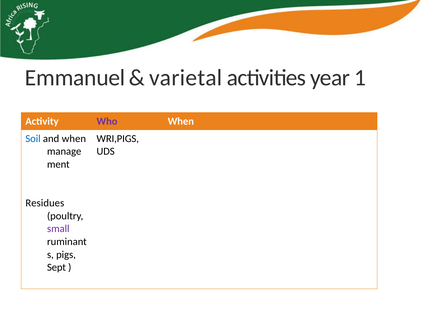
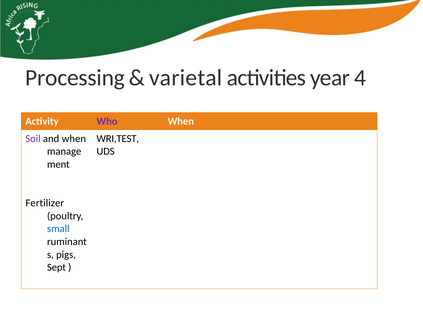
Emmanuel: Emmanuel -> Processing
1: 1 -> 4
Soil colour: blue -> purple
WRI,PIGS: WRI,PIGS -> WRI,TEST
Residues: Residues -> Fertilizer
small colour: purple -> blue
